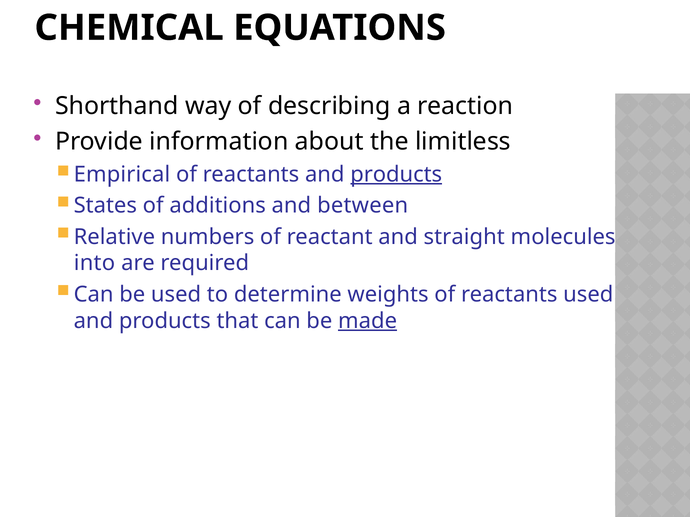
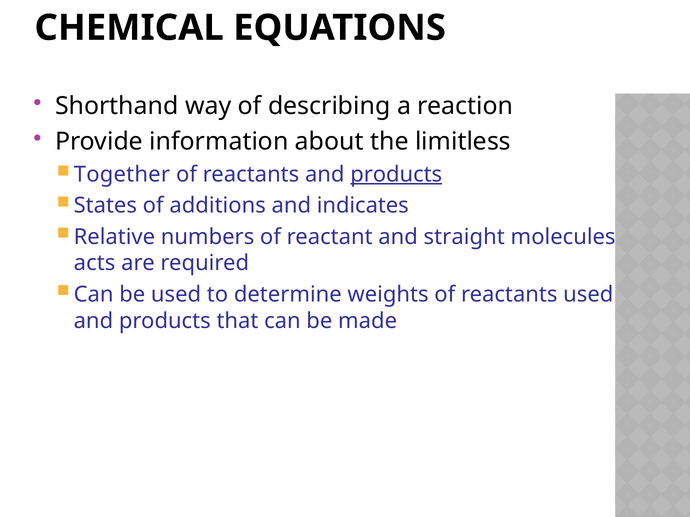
Empirical: Empirical -> Together
between: between -> indicates
into: into -> acts
made underline: present -> none
